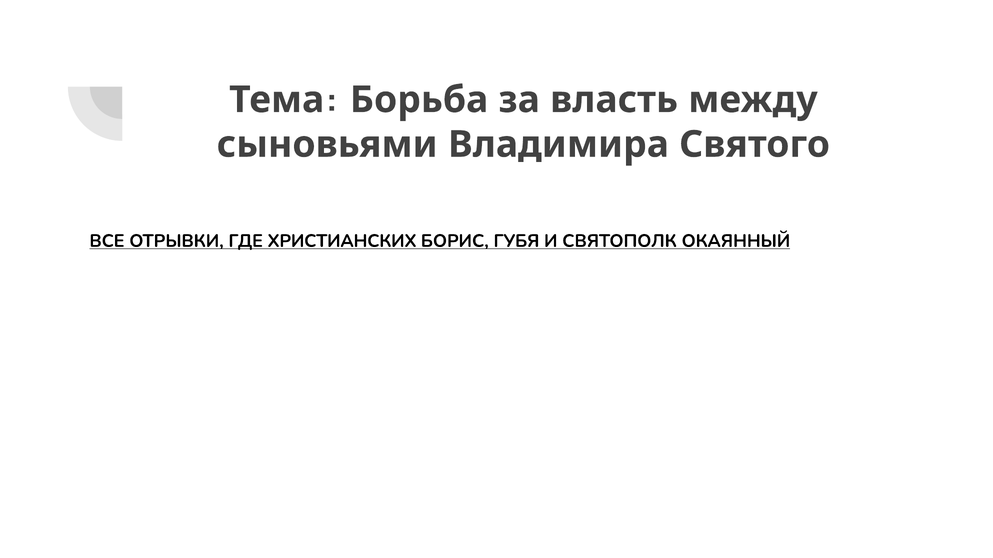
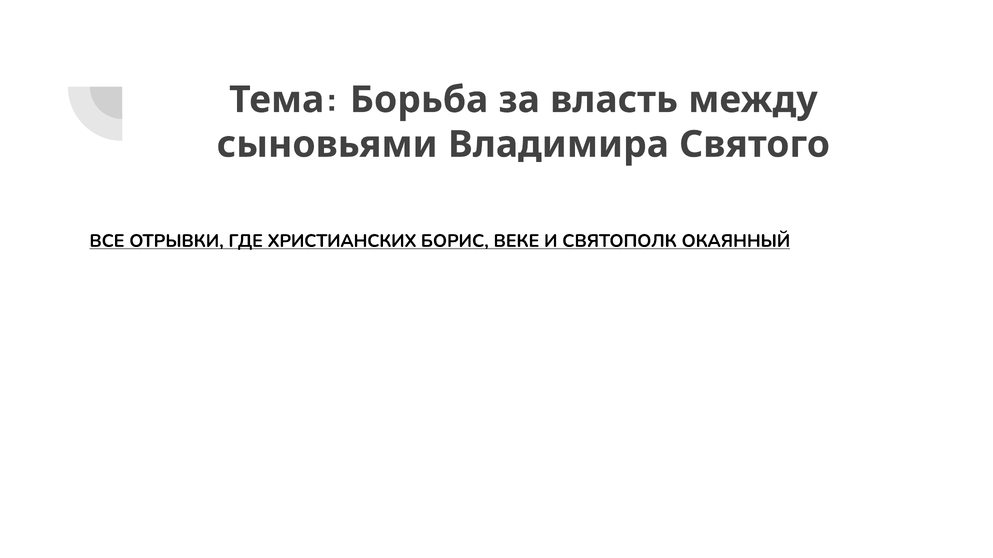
ГУБЯ: ГУБЯ -> ВЕКЕ
